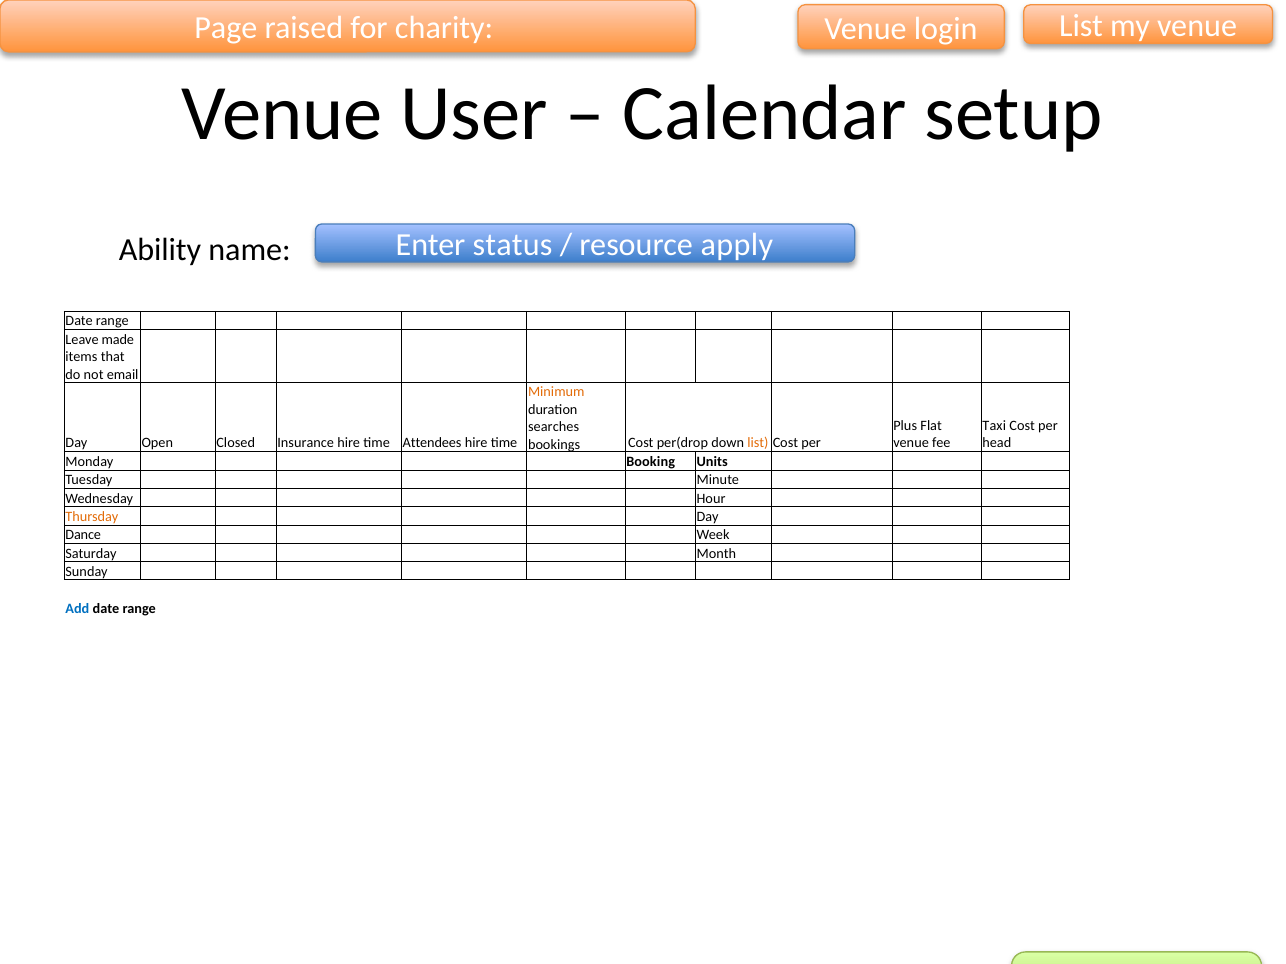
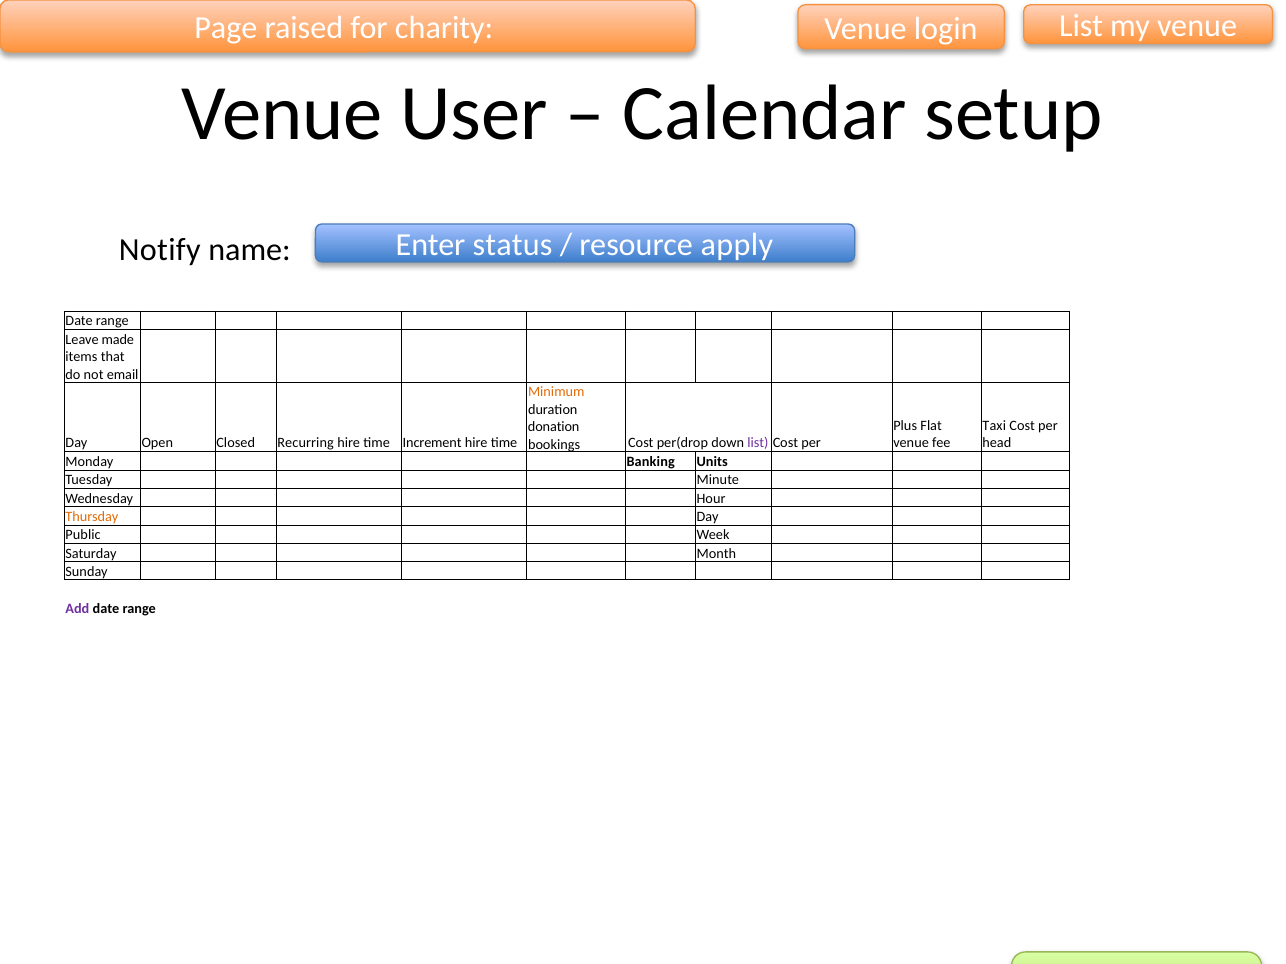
Ability: Ability -> Notify
searches: searches -> donation
Insurance: Insurance -> Recurring
Attendees: Attendees -> Increment
list at (758, 443) colour: orange -> purple
Booking: Booking -> Banking
Dance: Dance -> Public
Add colour: blue -> purple
